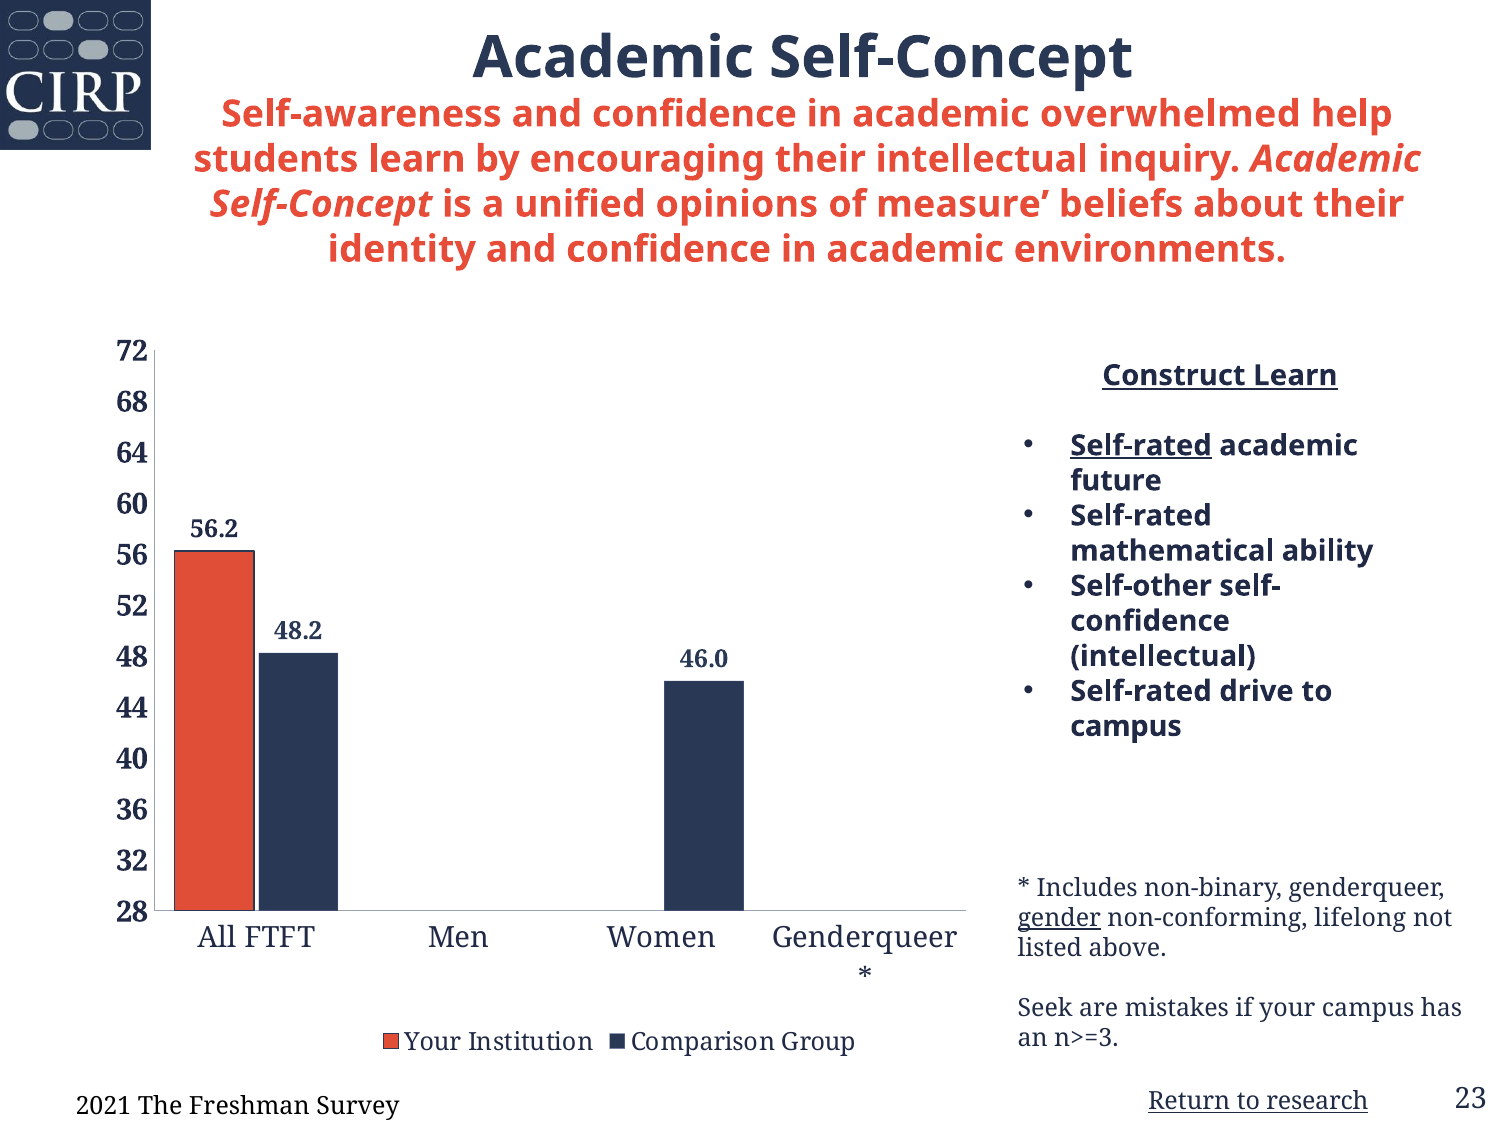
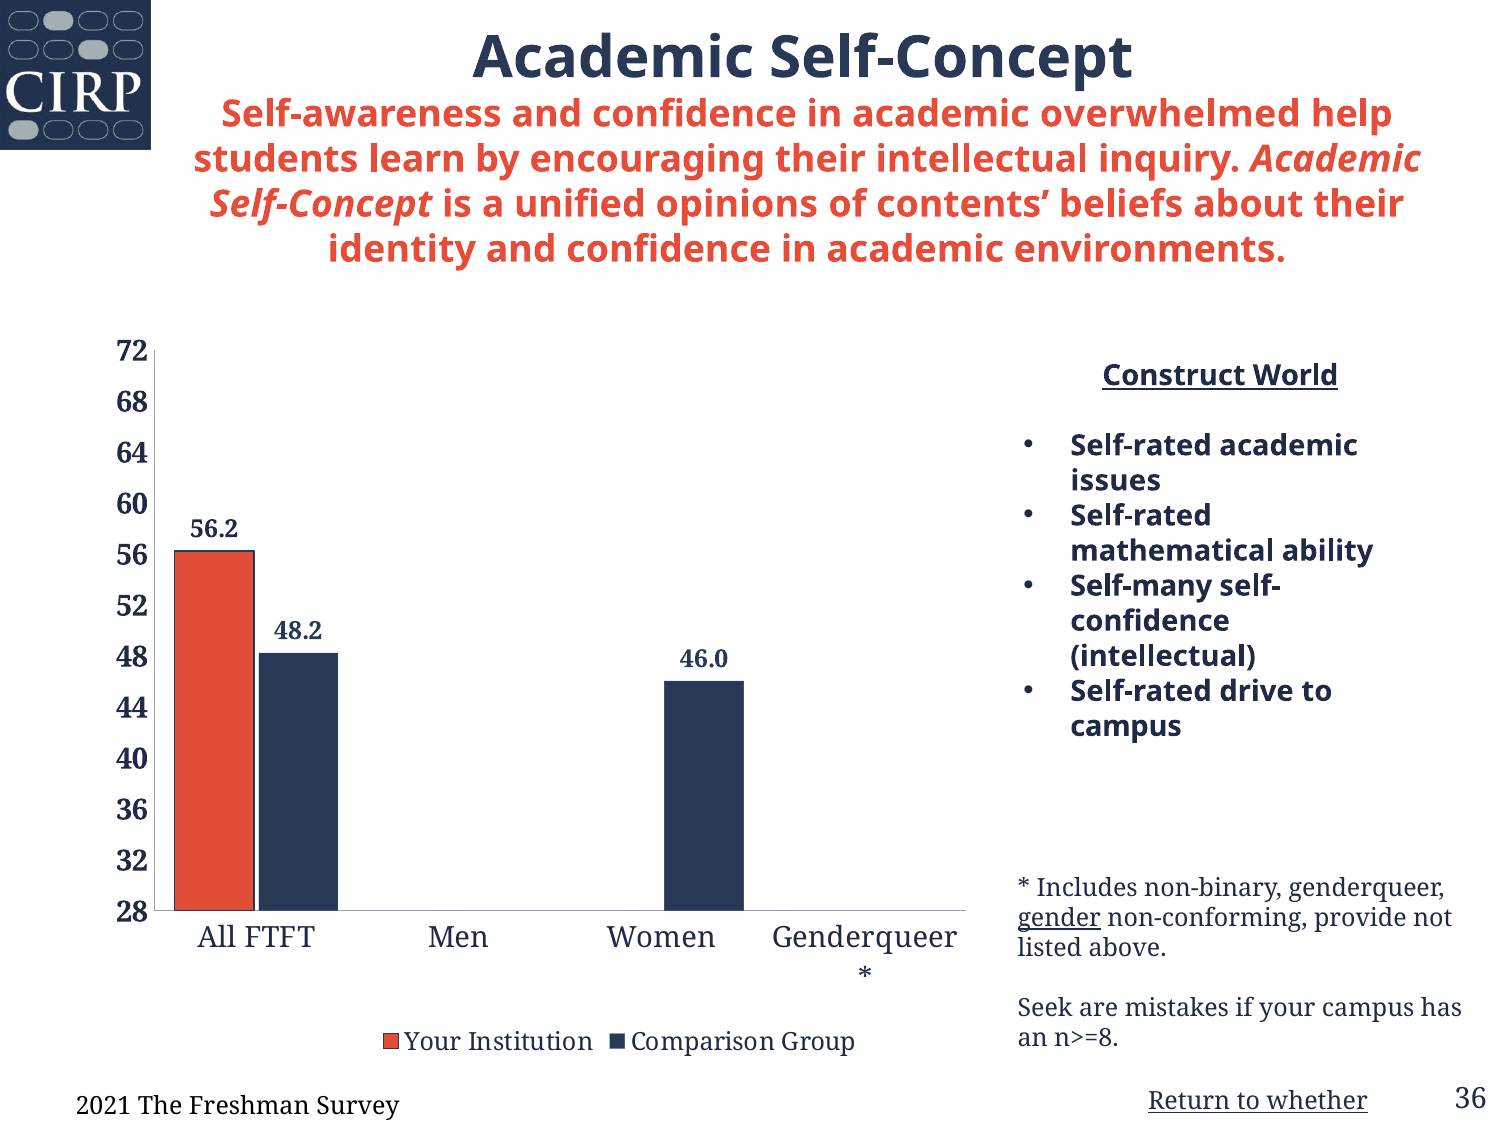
measure: measure -> contents
Construct Learn: Learn -> World
Self-rated at (1141, 445) underline: present -> none
future: future -> issues
Self-other: Self-other -> Self-many
lifelong: lifelong -> provide
n>=3: n>=3 -> n>=8
research: research -> whether
Survey 23: 23 -> 36
